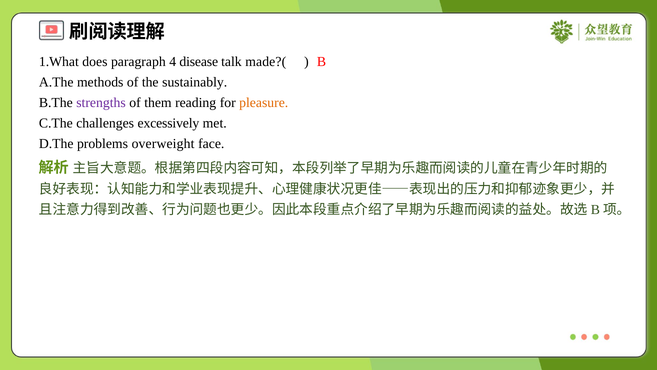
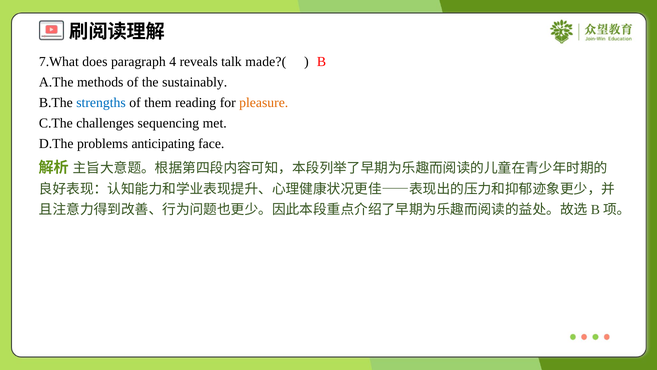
1.What: 1.What -> 7.What
disease: disease -> reveals
strengths colour: purple -> blue
excessively: excessively -> sequencing
overweight: overweight -> anticipating
